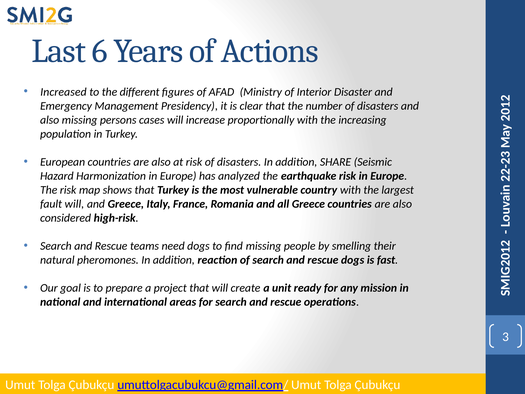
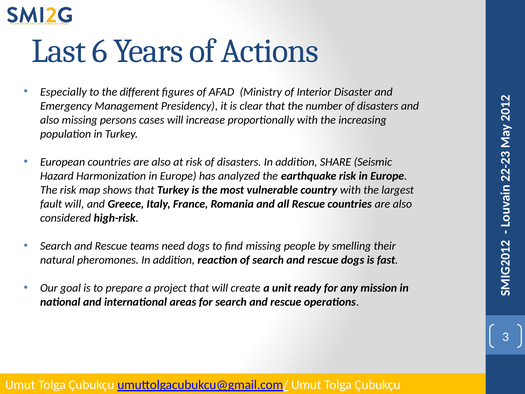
Increased: Increased -> Especially
all Greece: Greece -> Rescue
